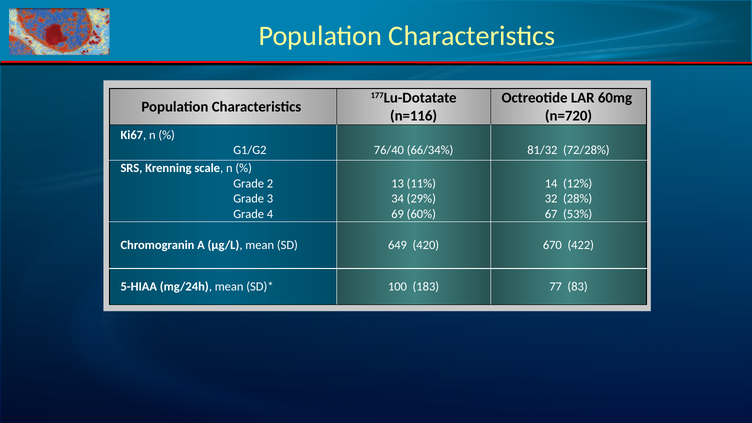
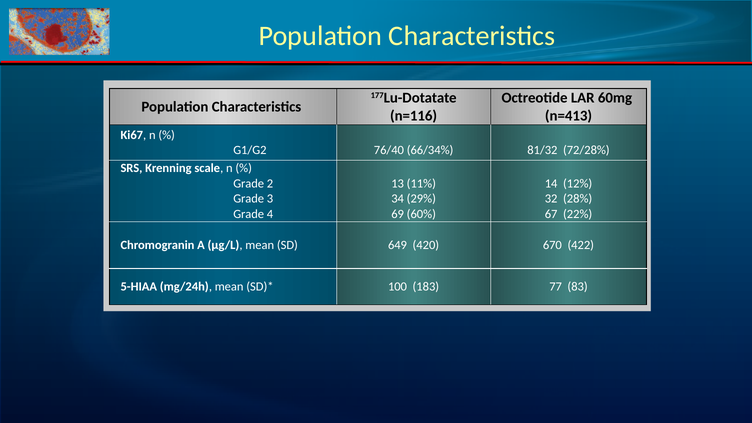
n=720: n=720 -> n=413
53%: 53% -> 22%
